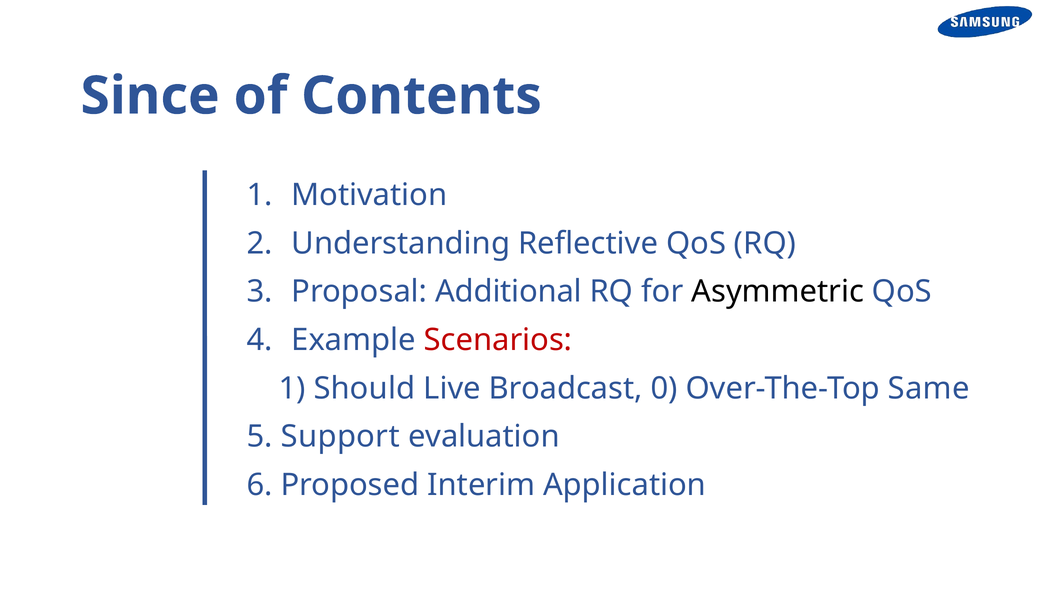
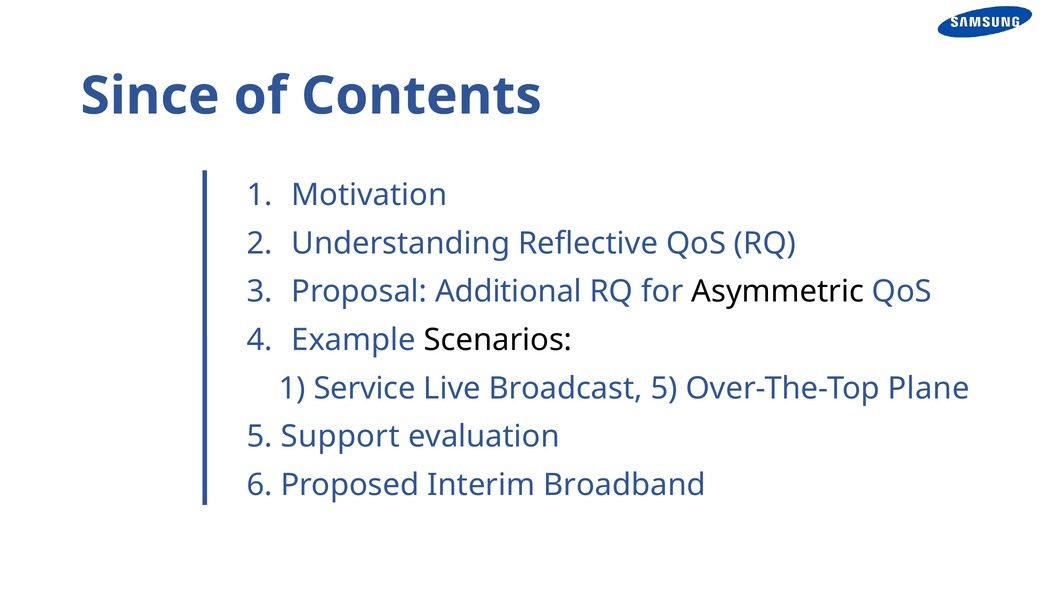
Scenarios colour: red -> black
Should: Should -> Service
Broadcast 0: 0 -> 5
Same: Same -> Plane
Application: Application -> Broadband
